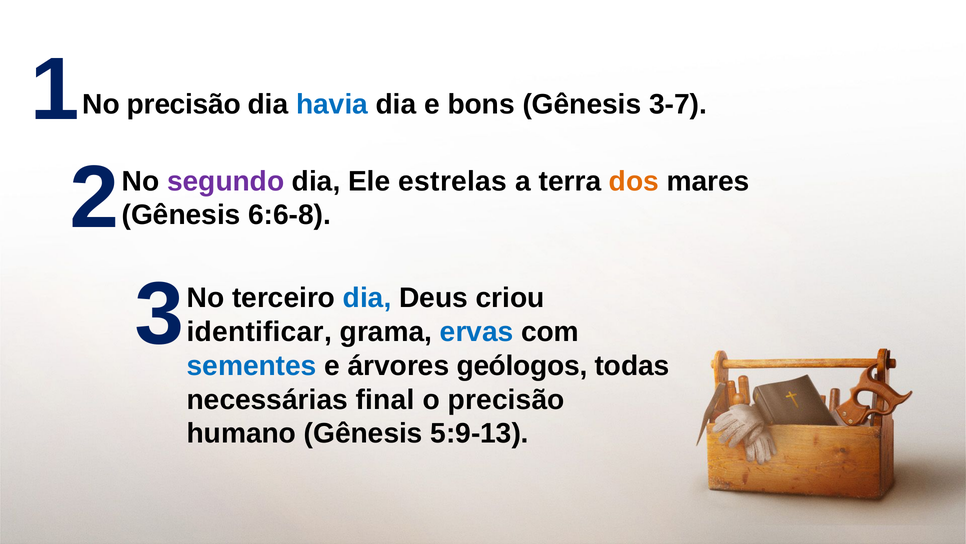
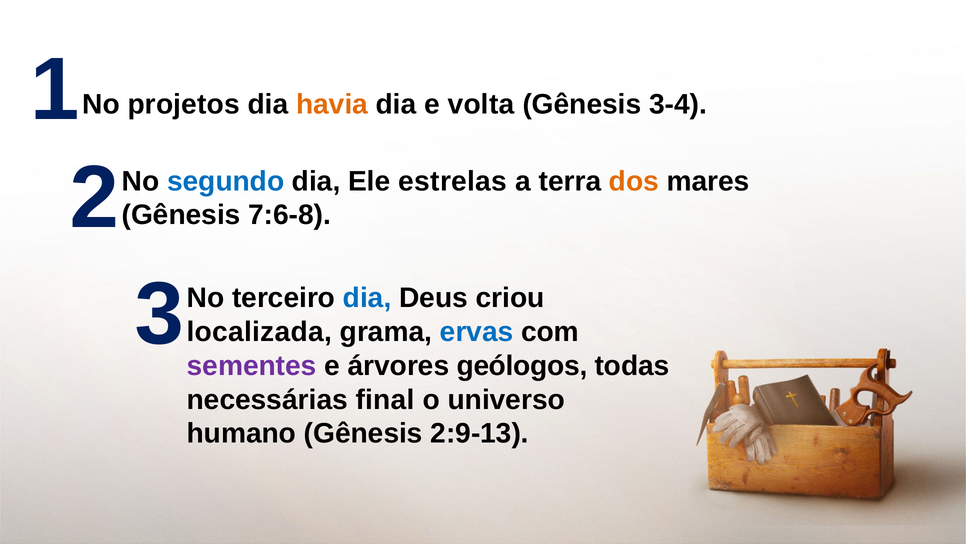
No precisão: precisão -> projetos
havia colour: blue -> orange
bons: bons -> volta
3-7: 3-7 -> 3-4
segundo colour: purple -> blue
6:6-8: 6:6-8 -> 7:6-8
identificar: identificar -> localizada
sementes colour: blue -> purple
o precisão: precisão -> universo
5:9-13: 5:9-13 -> 2:9-13
